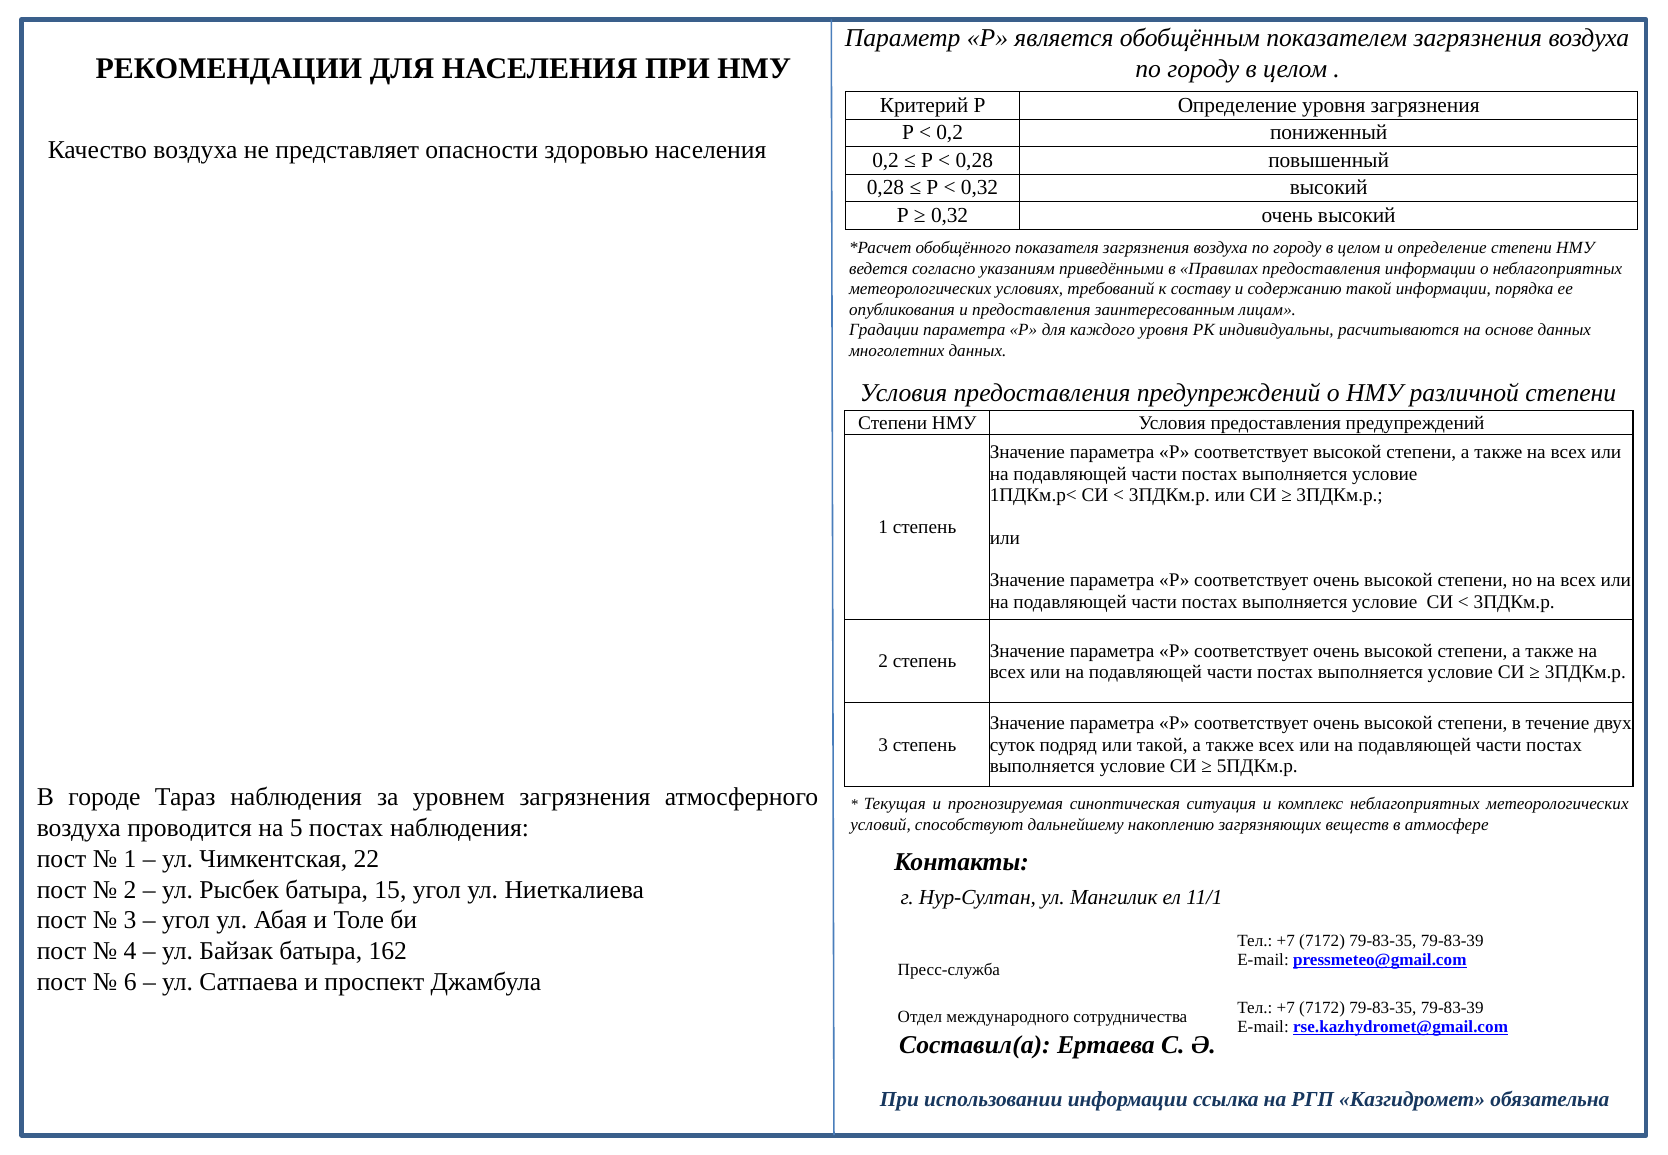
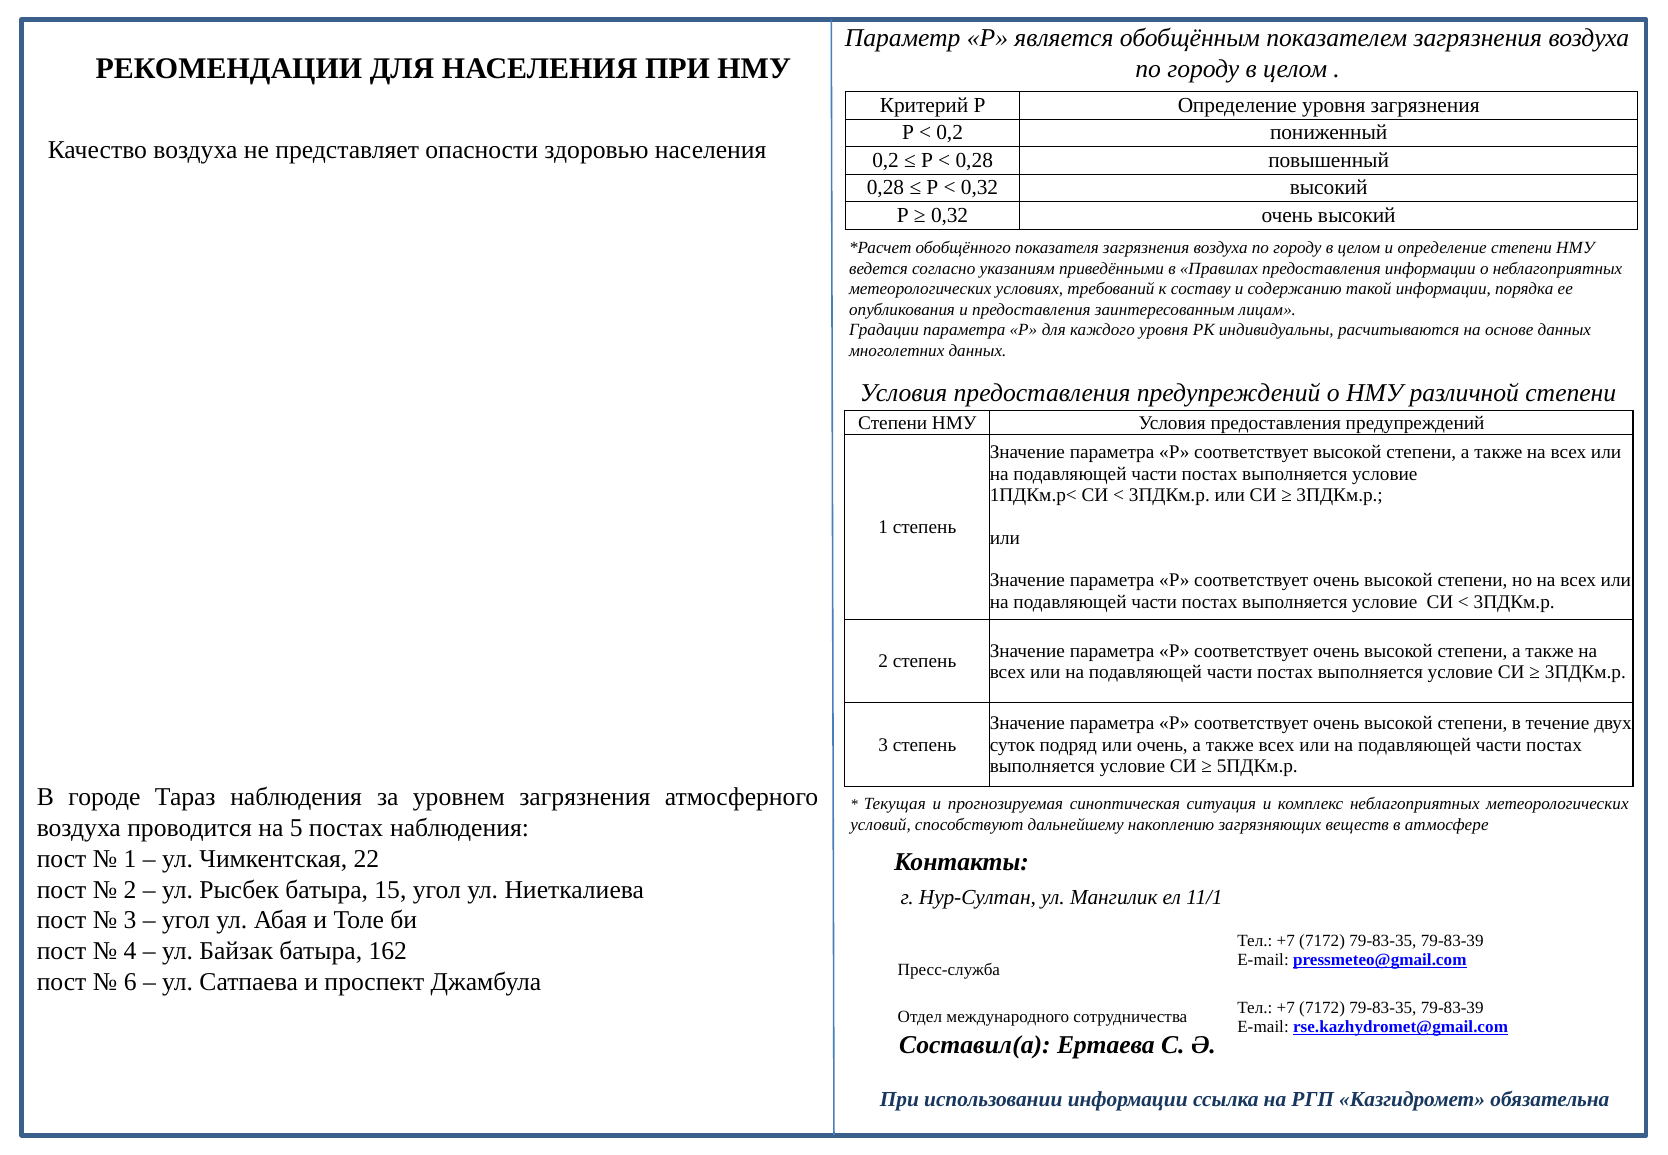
или такой: такой -> очень
